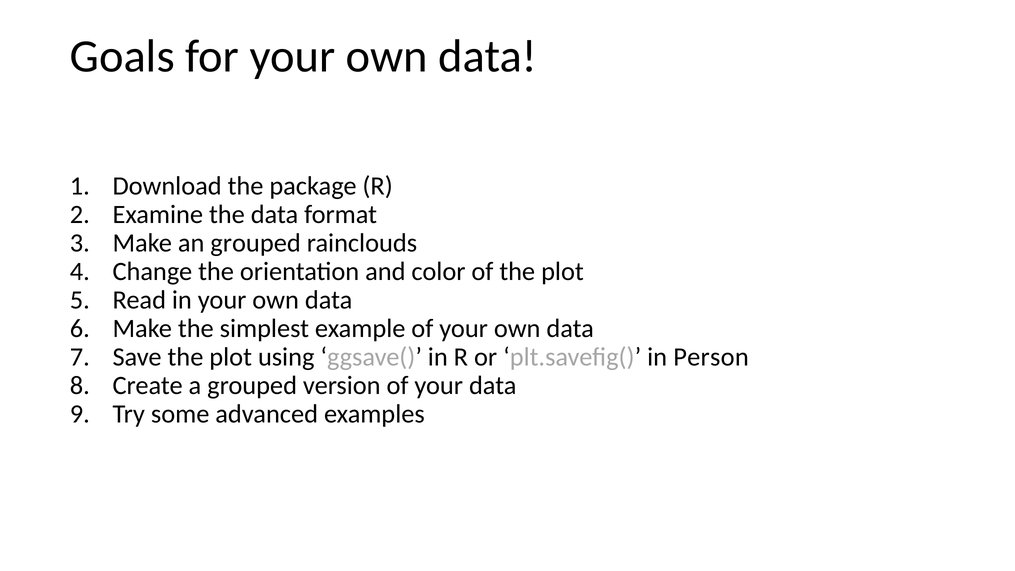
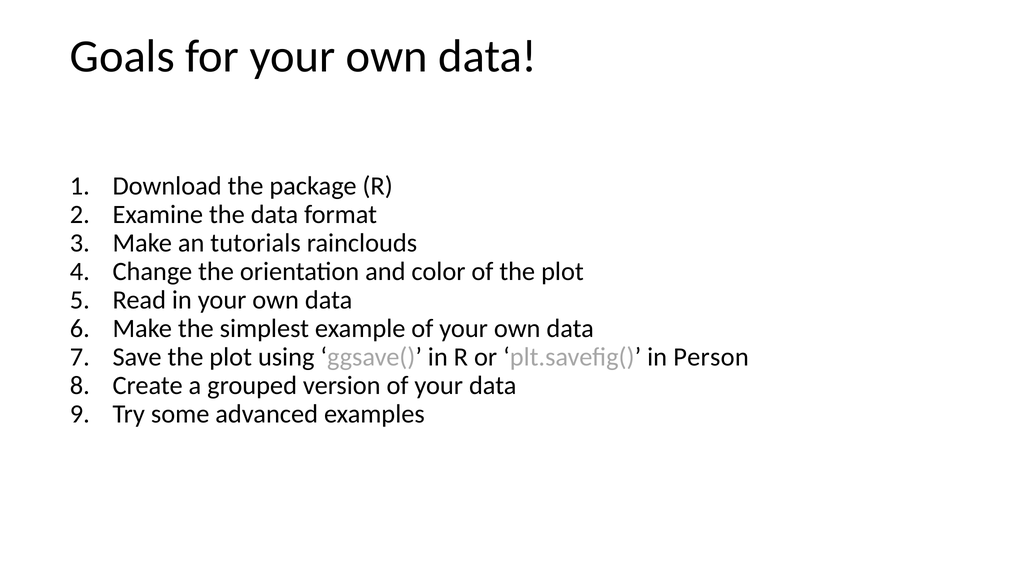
an grouped: grouped -> tutorials
